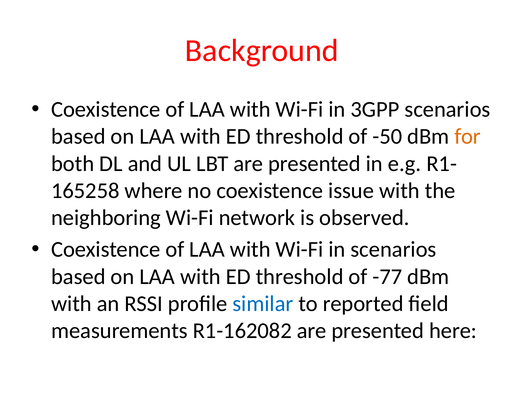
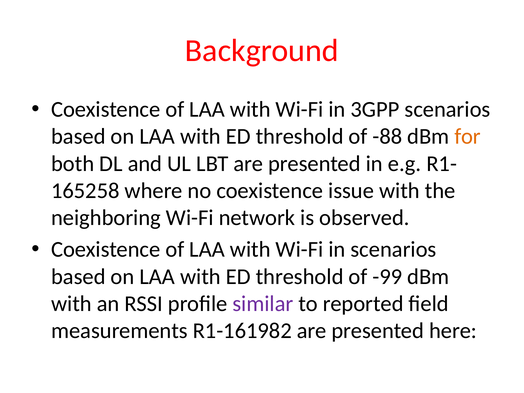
-50: -50 -> -88
-77: -77 -> -99
similar colour: blue -> purple
R1-162082: R1-162082 -> R1-161982
